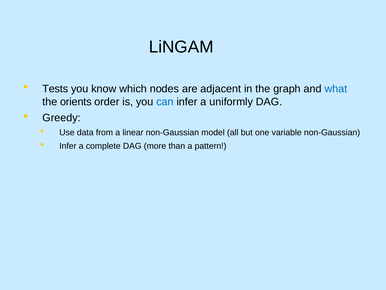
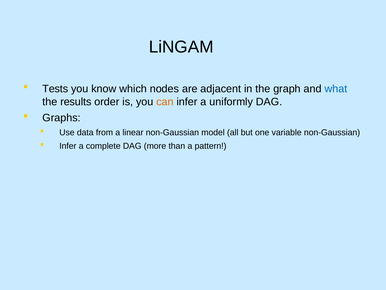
orients: orients -> results
can colour: blue -> orange
Greedy: Greedy -> Graphs
